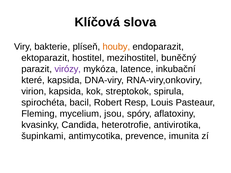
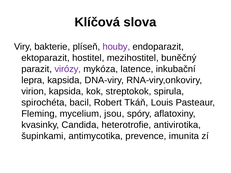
houby colour: orange -> purple
které: které -> lepra
Resp: Resp -> Tkáň
